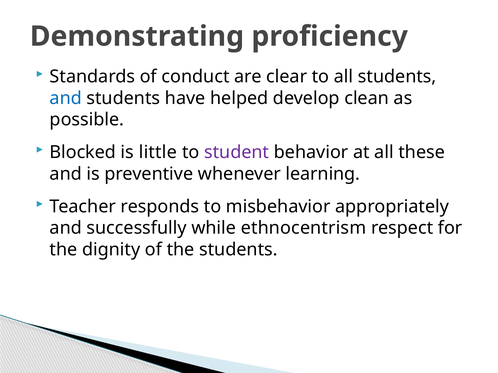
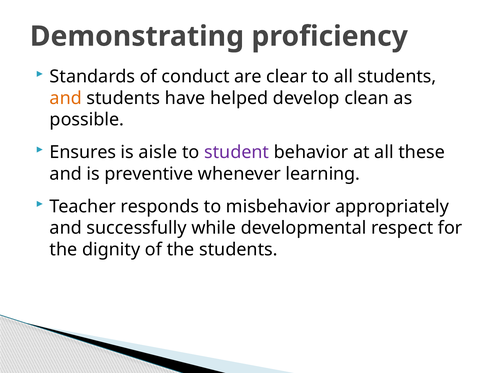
and at (66, 98) colour: blue -> orange
Blocked: Blocked -> Ensures
little: little -> aisle
ethnocentrism: ethnocentrism -> developmental
